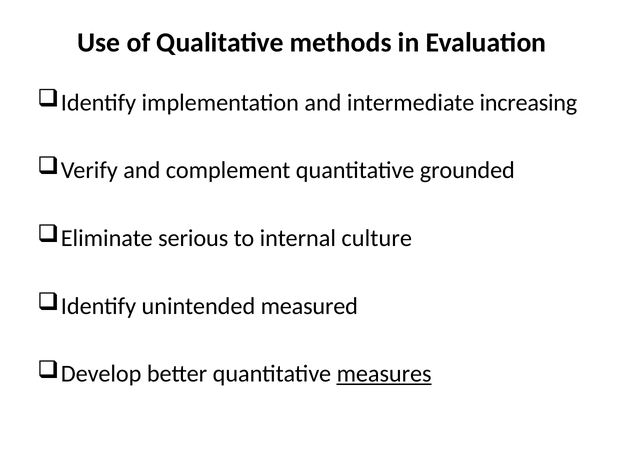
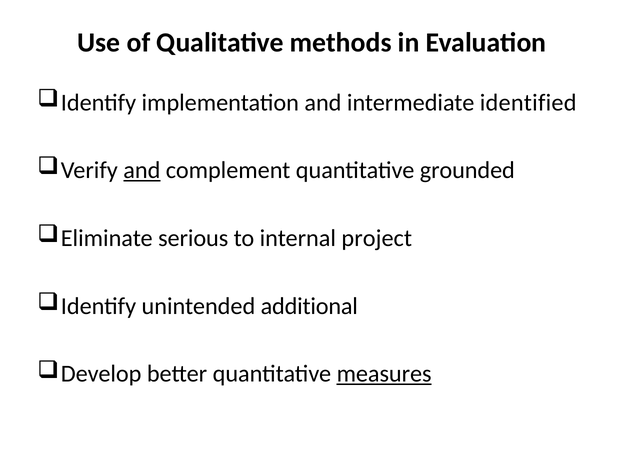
increasing: increasing -> identified
and at (142, 170) underline: none -> present
culture: culture -> project
measured: measured -> additional
